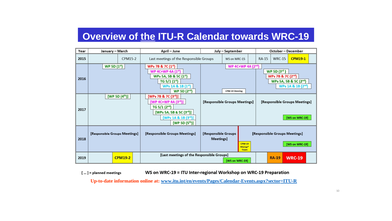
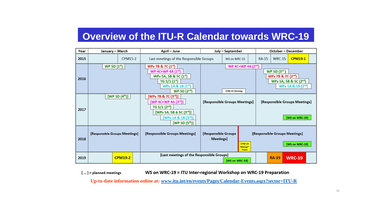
the underline: present -> none
